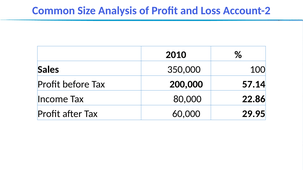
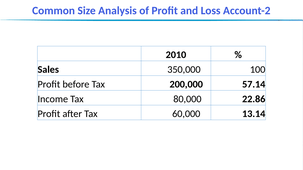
29.95: 29.95 -> 13.14
